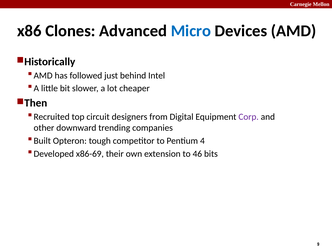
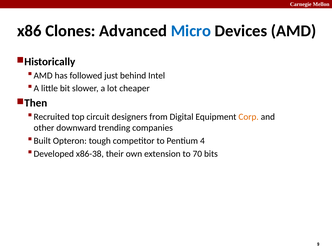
Corp colour: purple -> orange
x86-69: x86-69 -> x86-38
46: 46 -> 70
